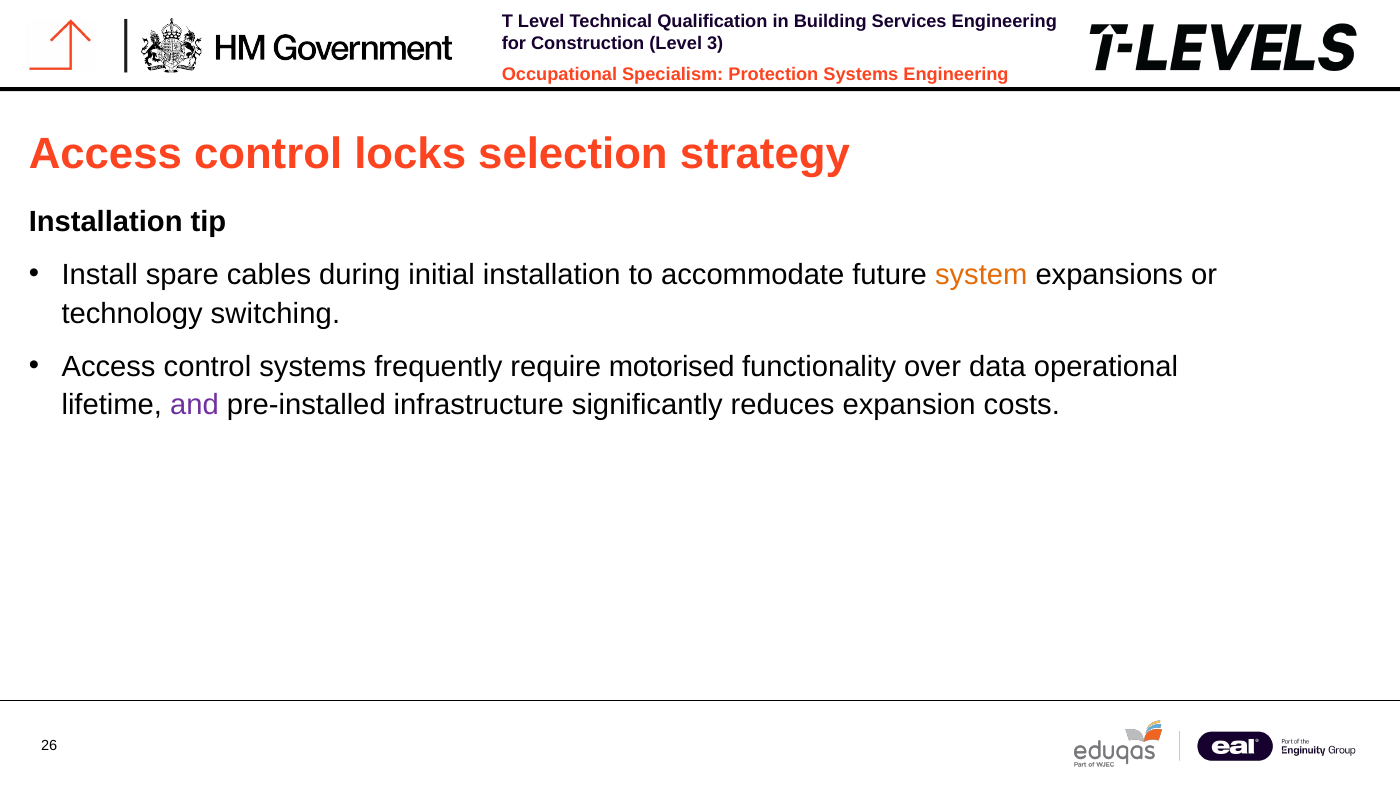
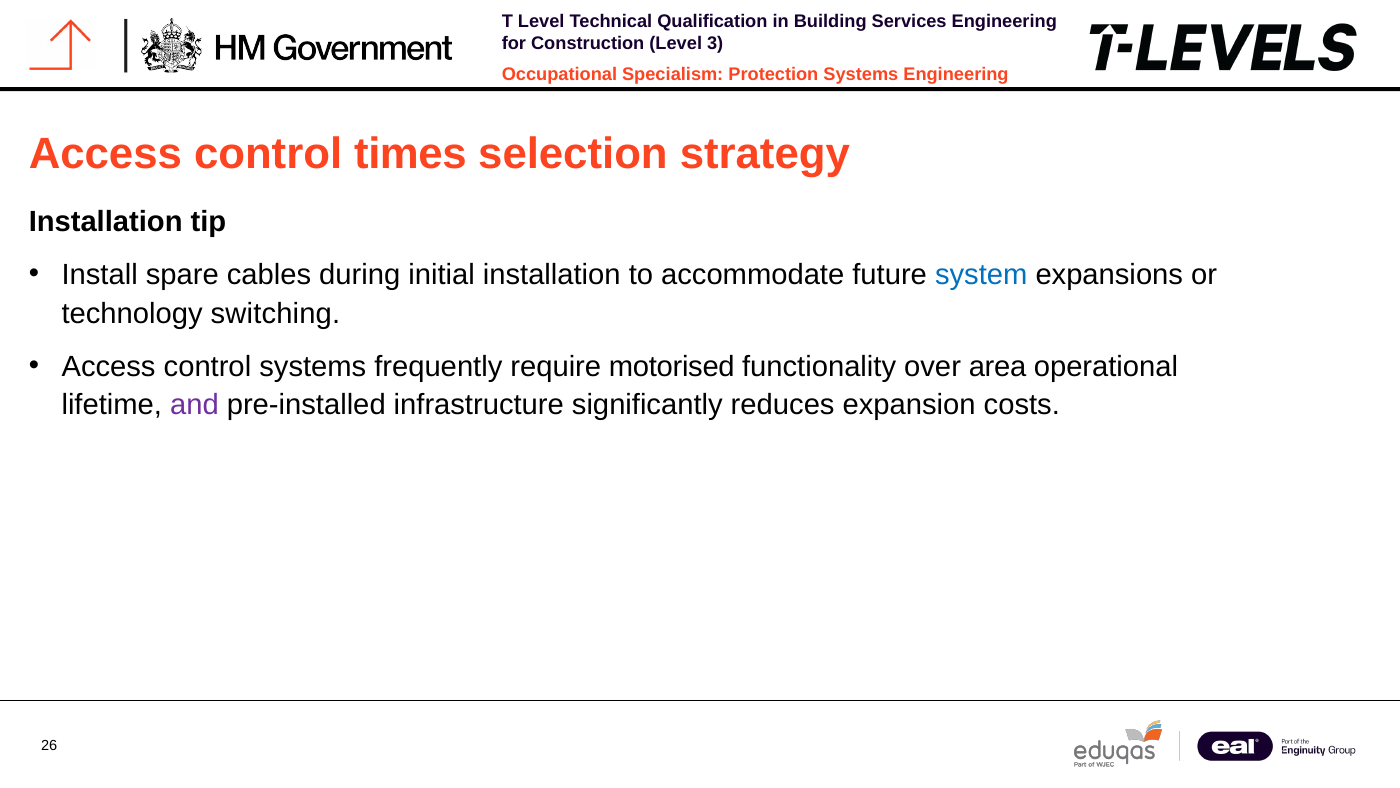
locks: locks -> times
system colour: orange -> blue
data: data -> area
